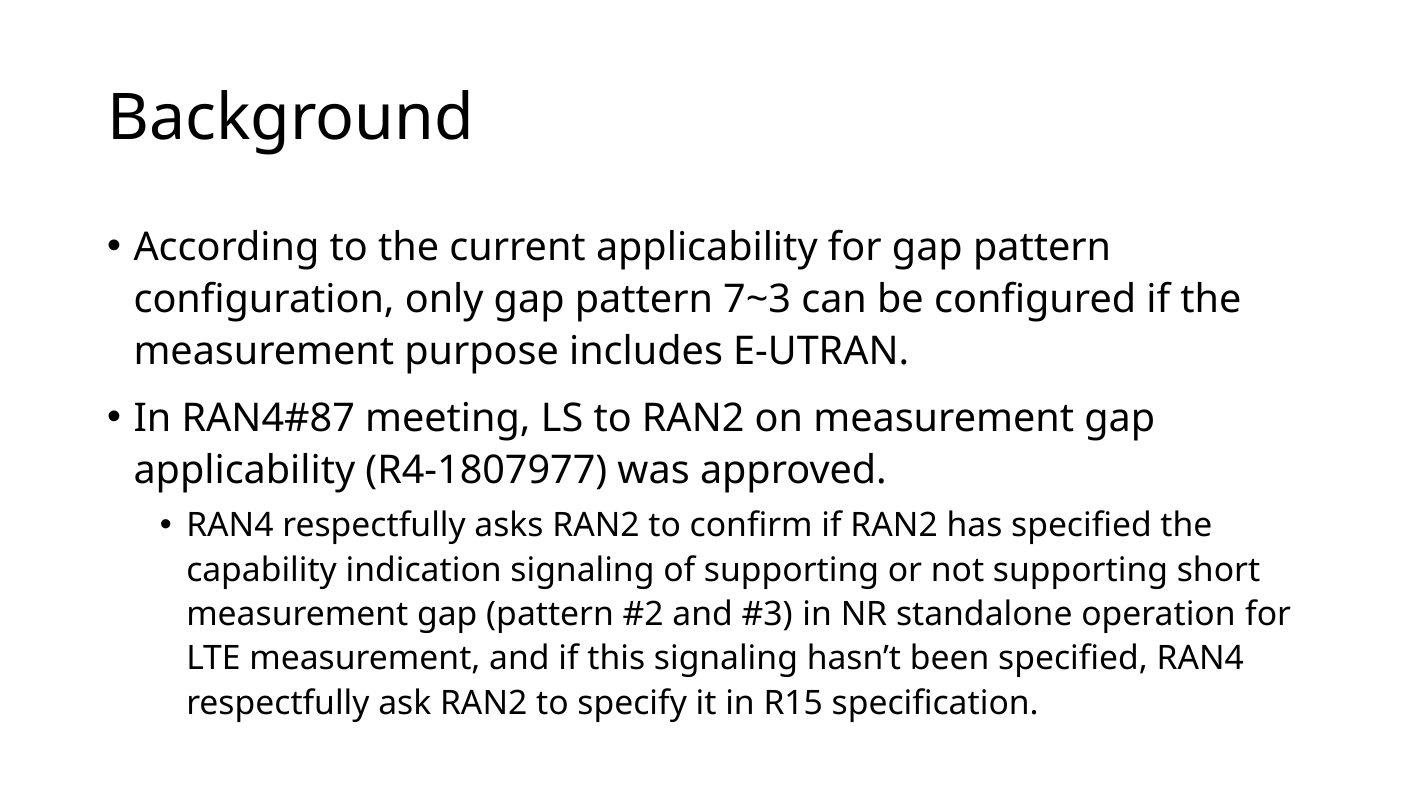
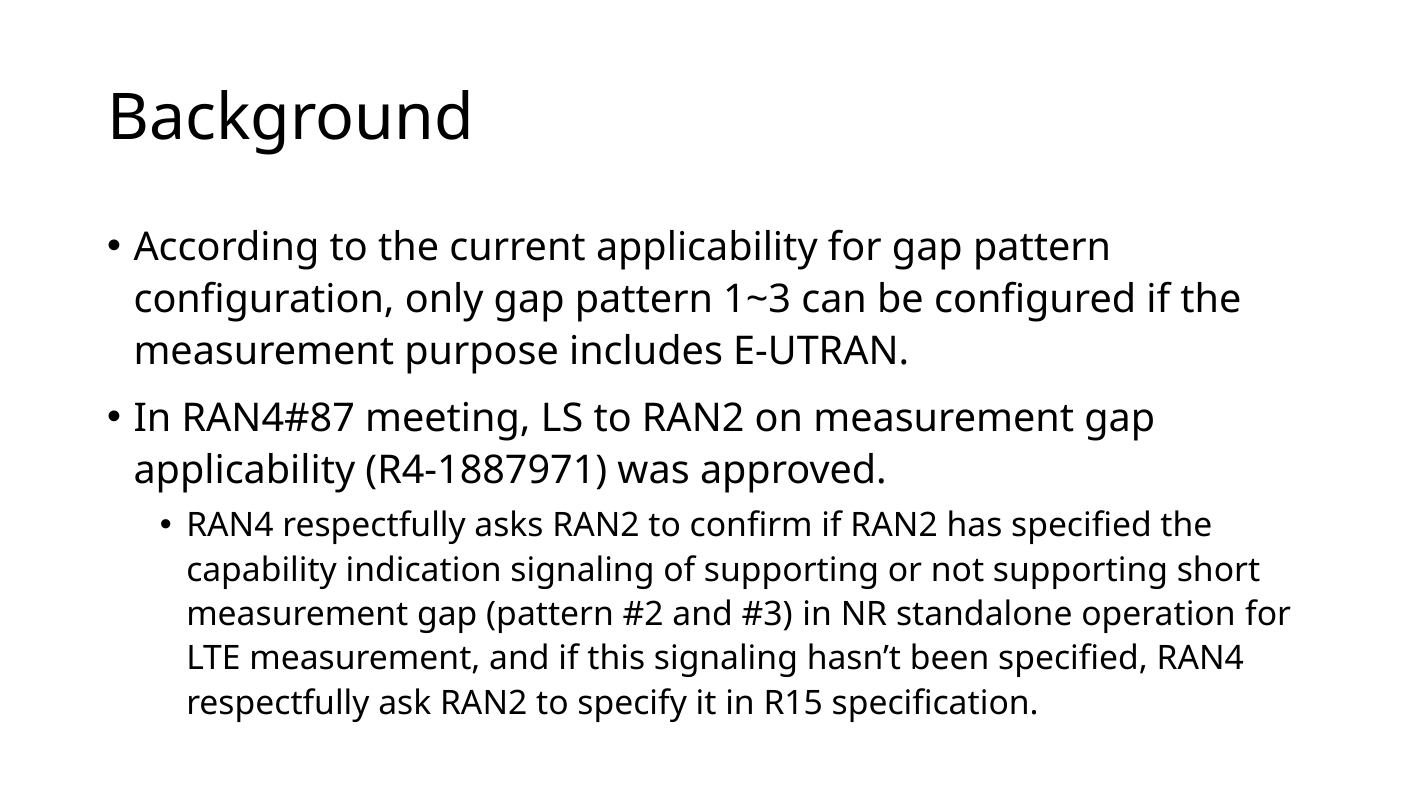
7~3: 7~3 -> 1~3
R4-1807977: R4-1807977 -> R4-1887971
